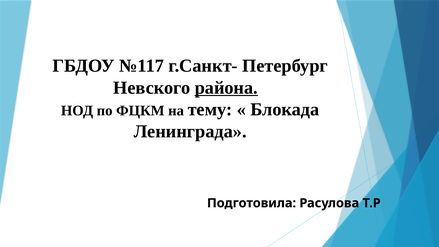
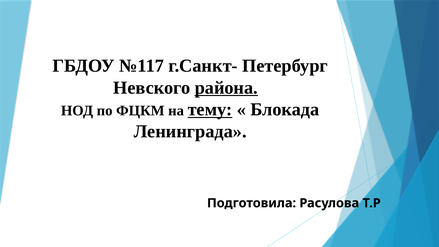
тему underline: none -> present
